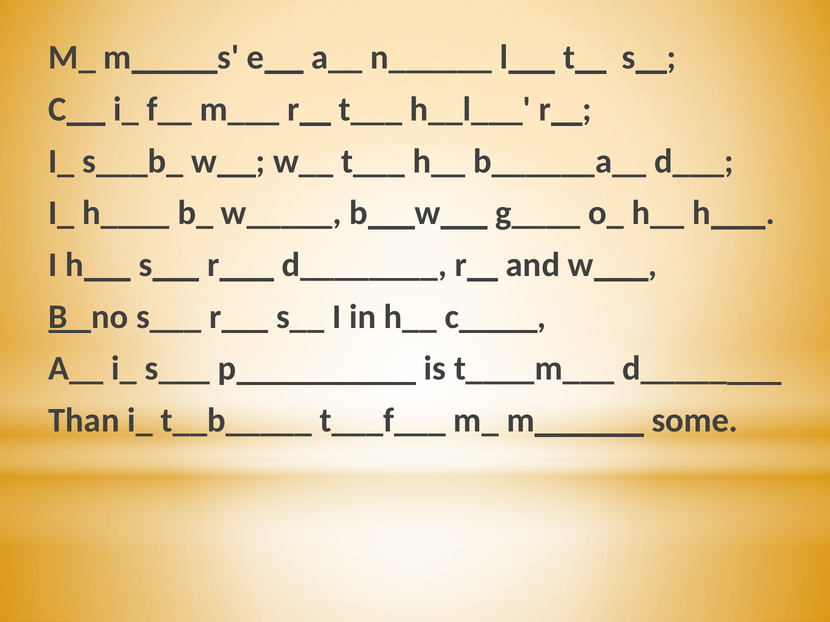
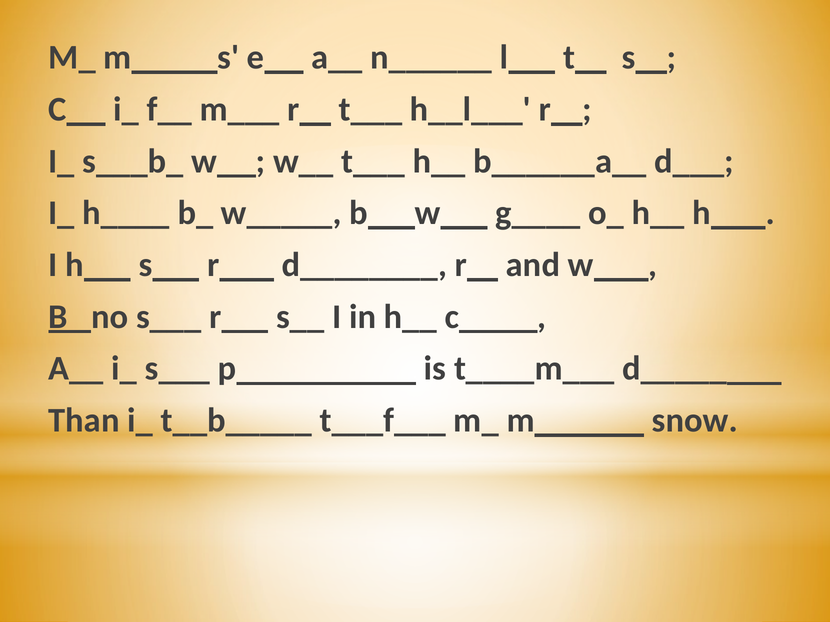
some: some -> snow
